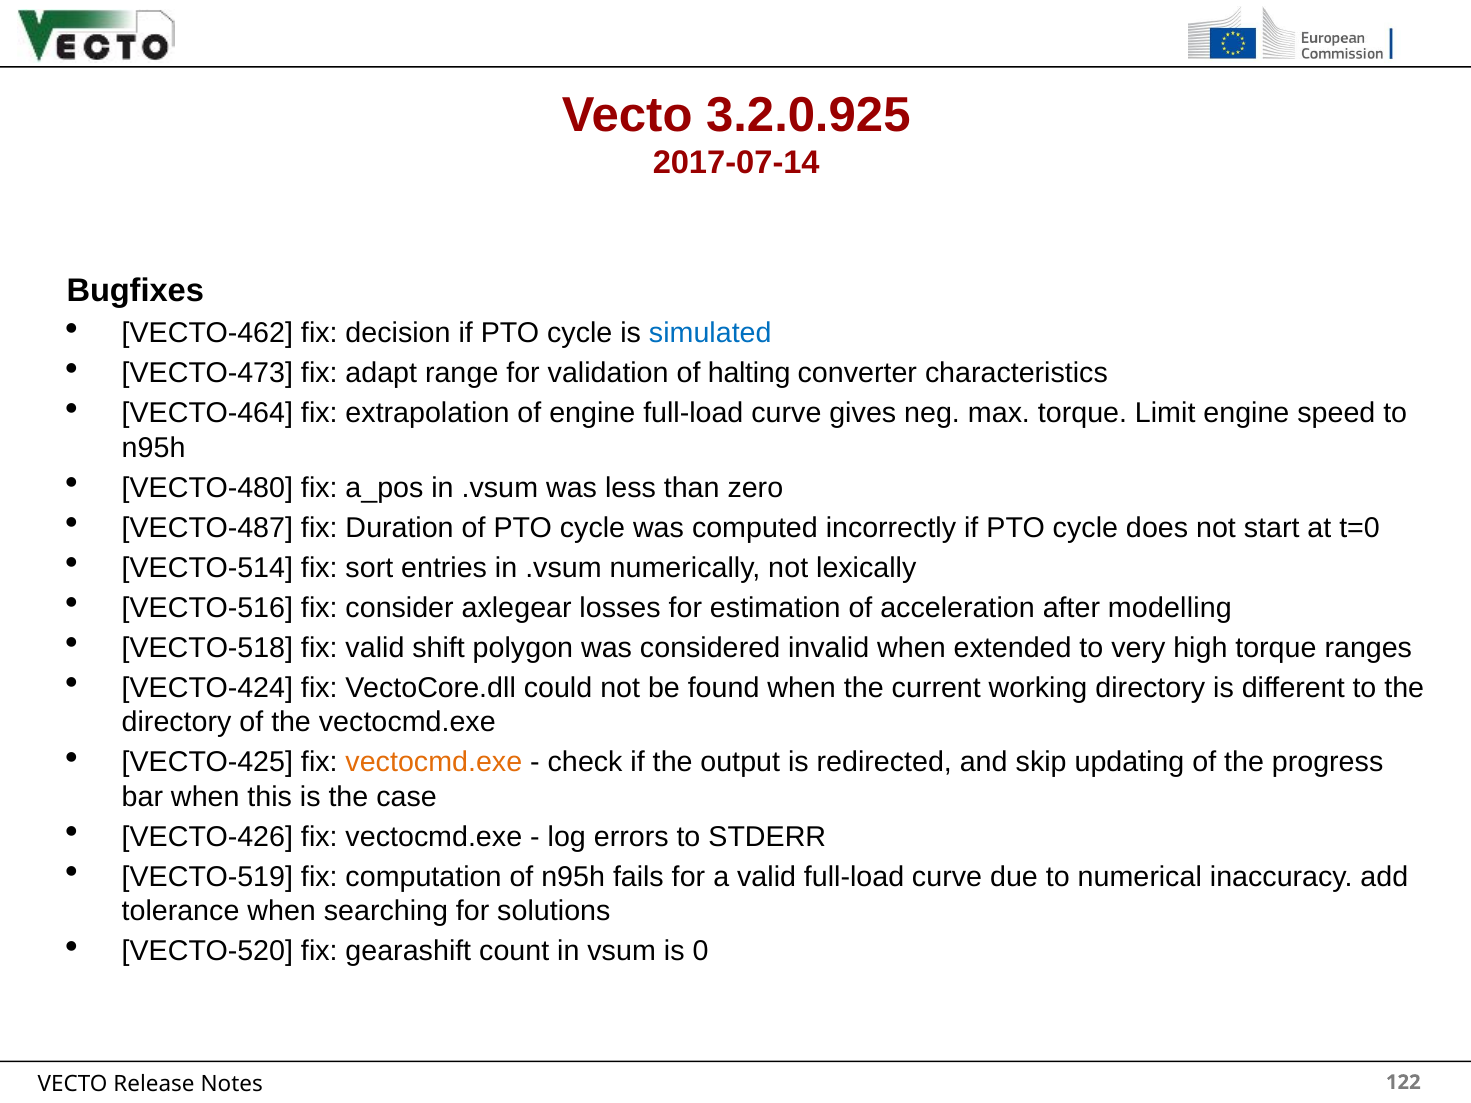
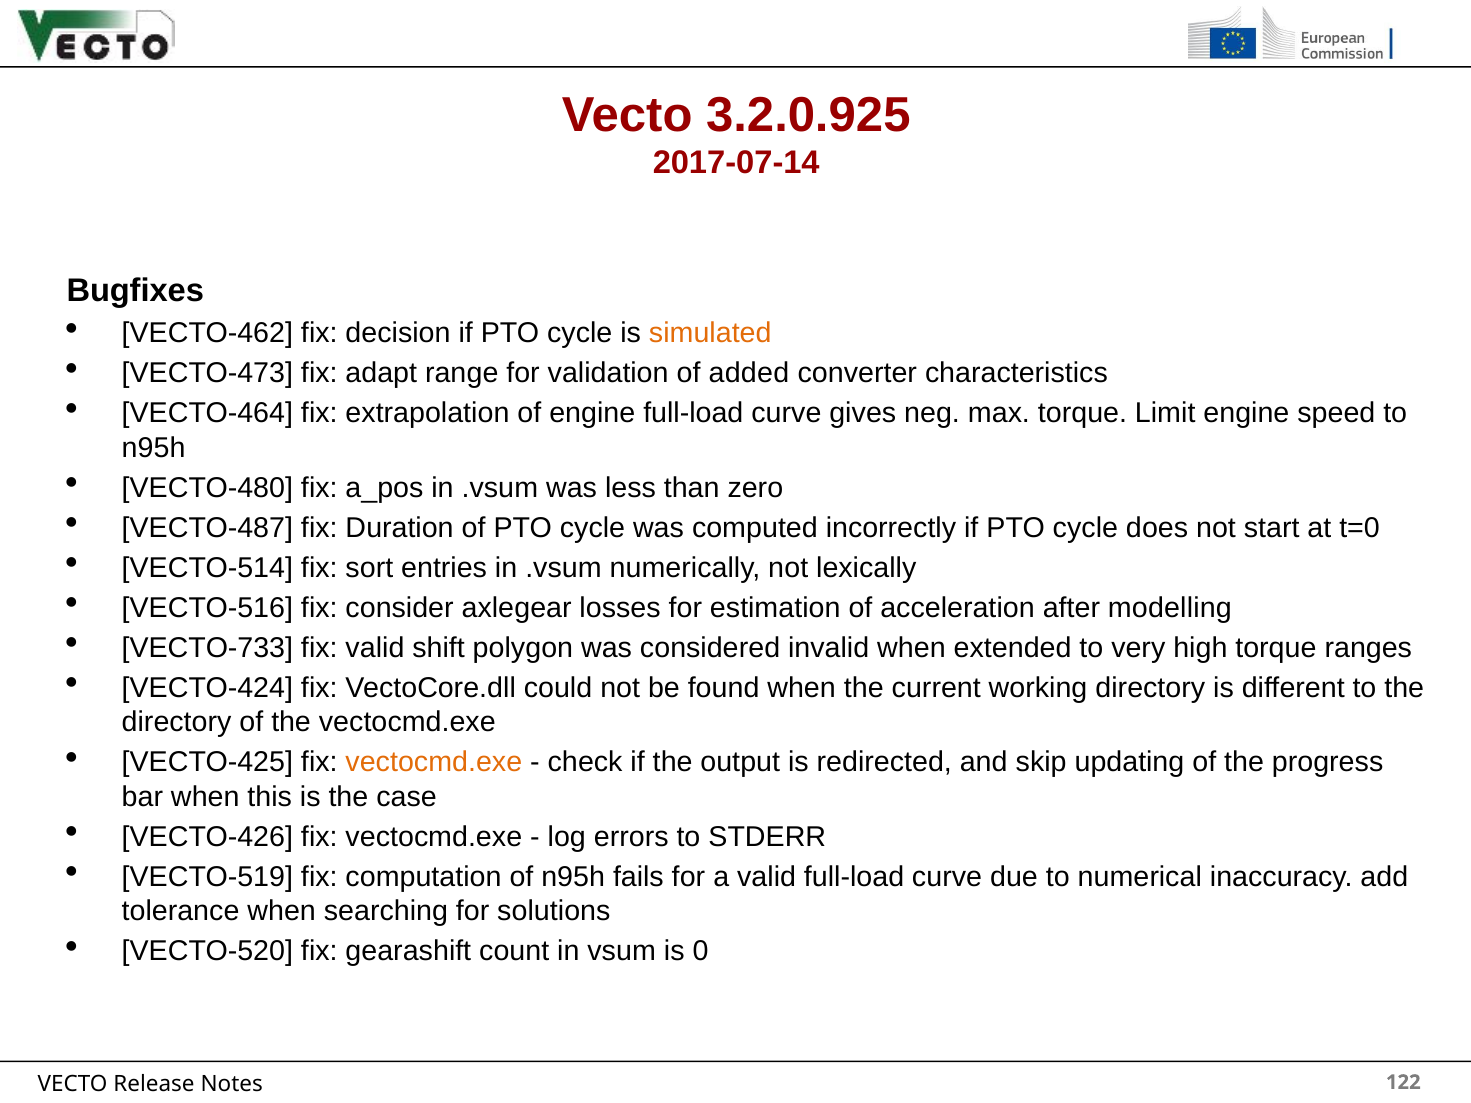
simulated colour: blue -> orange
halting: halting -> added
VECTO-518: VECTO-518 -> VECTO-733
